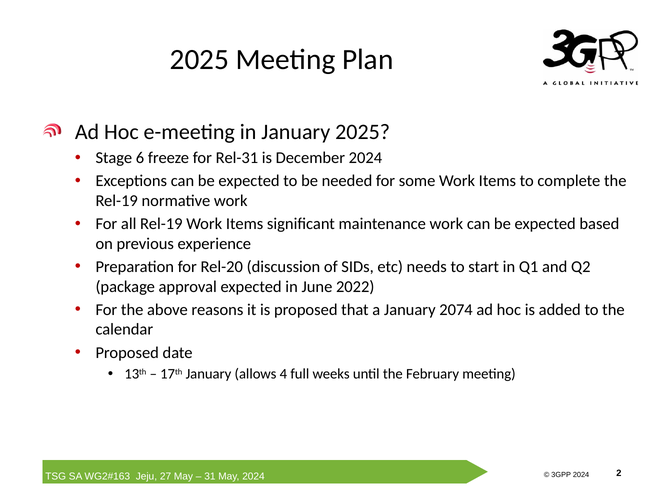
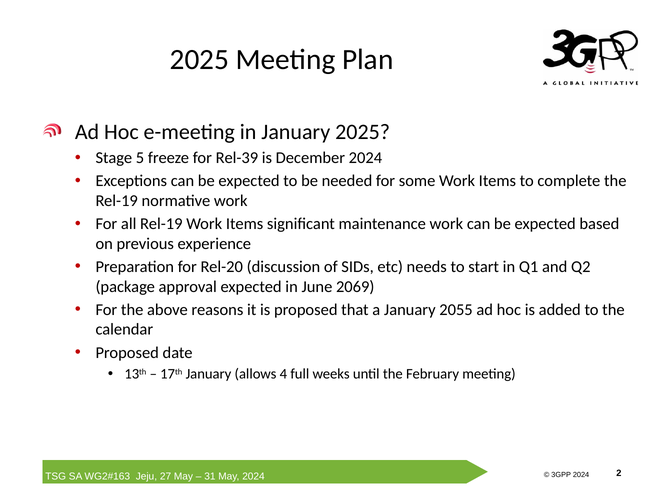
6: 6 -> 5
Rel-31: Rel-31 -> Rel-39
2022: 2022 -> 2069
2074: 2074 -> 2055
